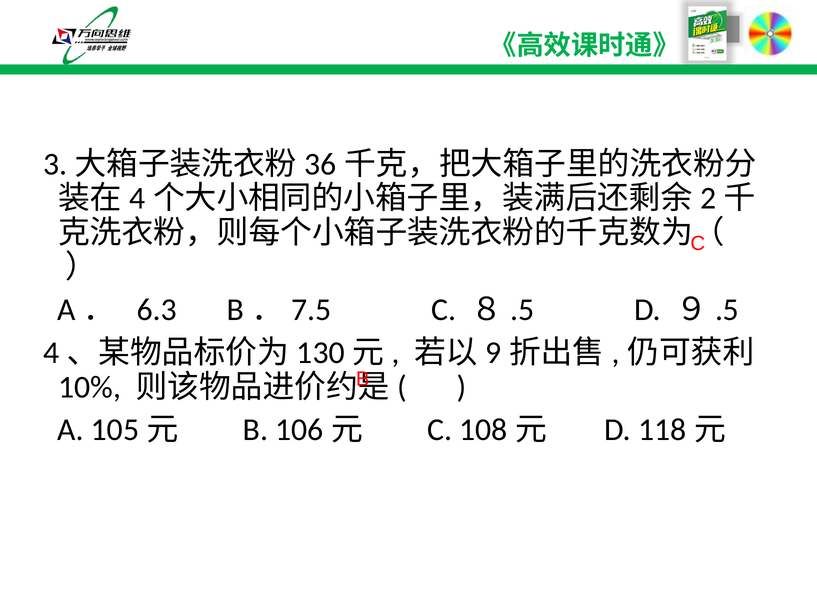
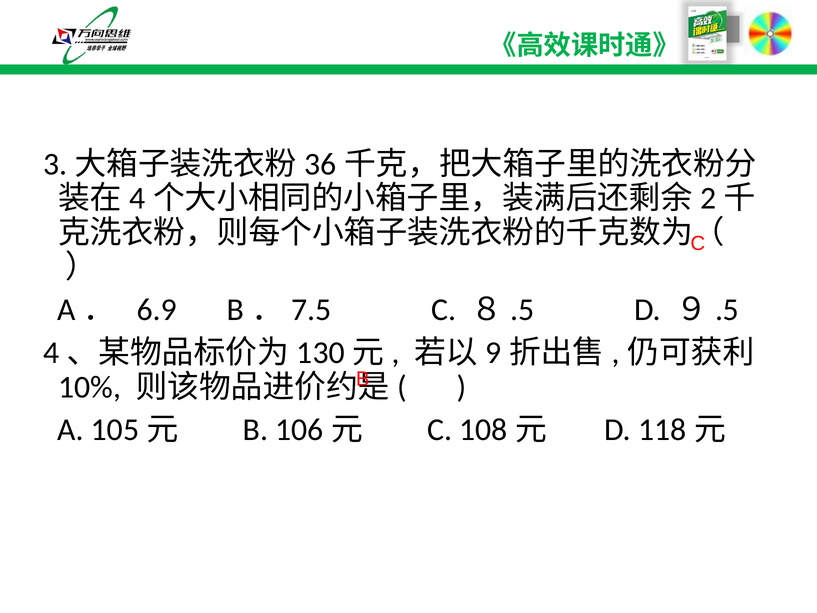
6.3: 6.3 -> 6.9
